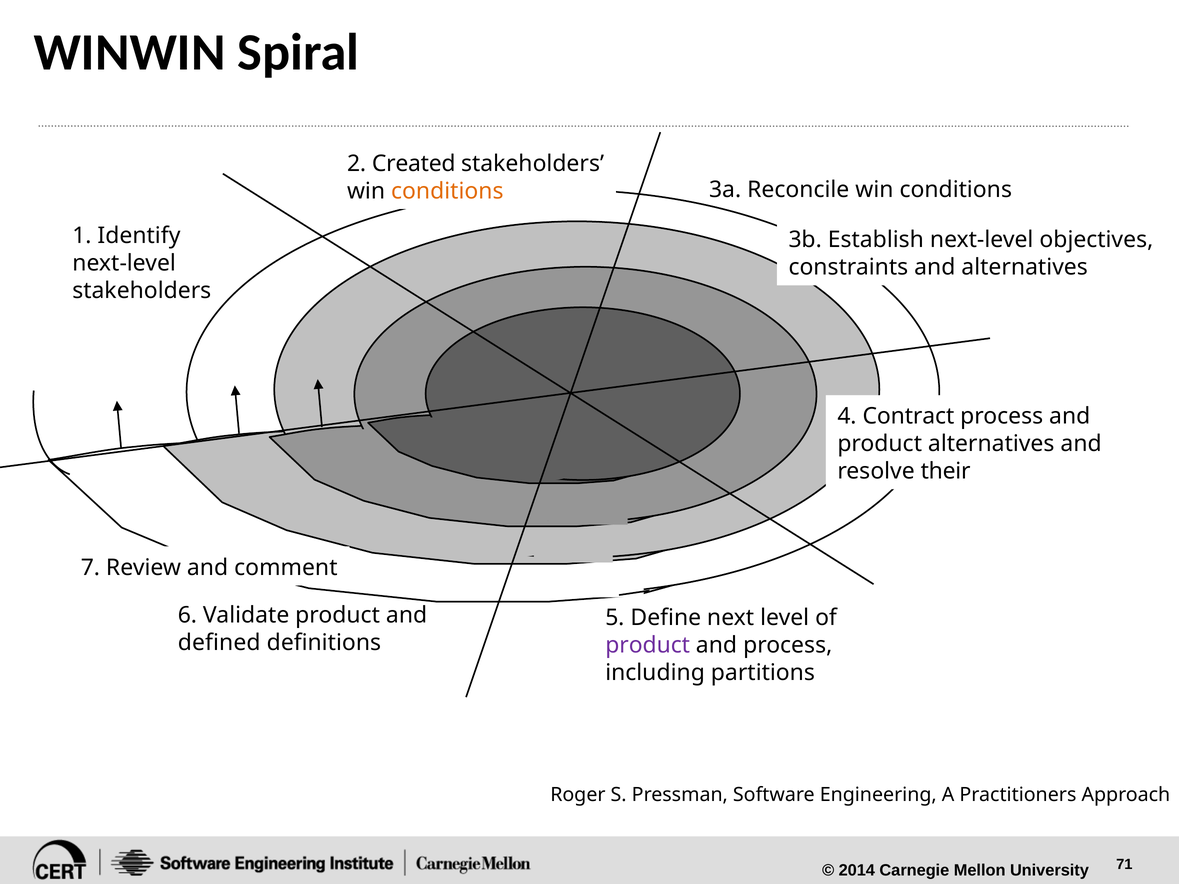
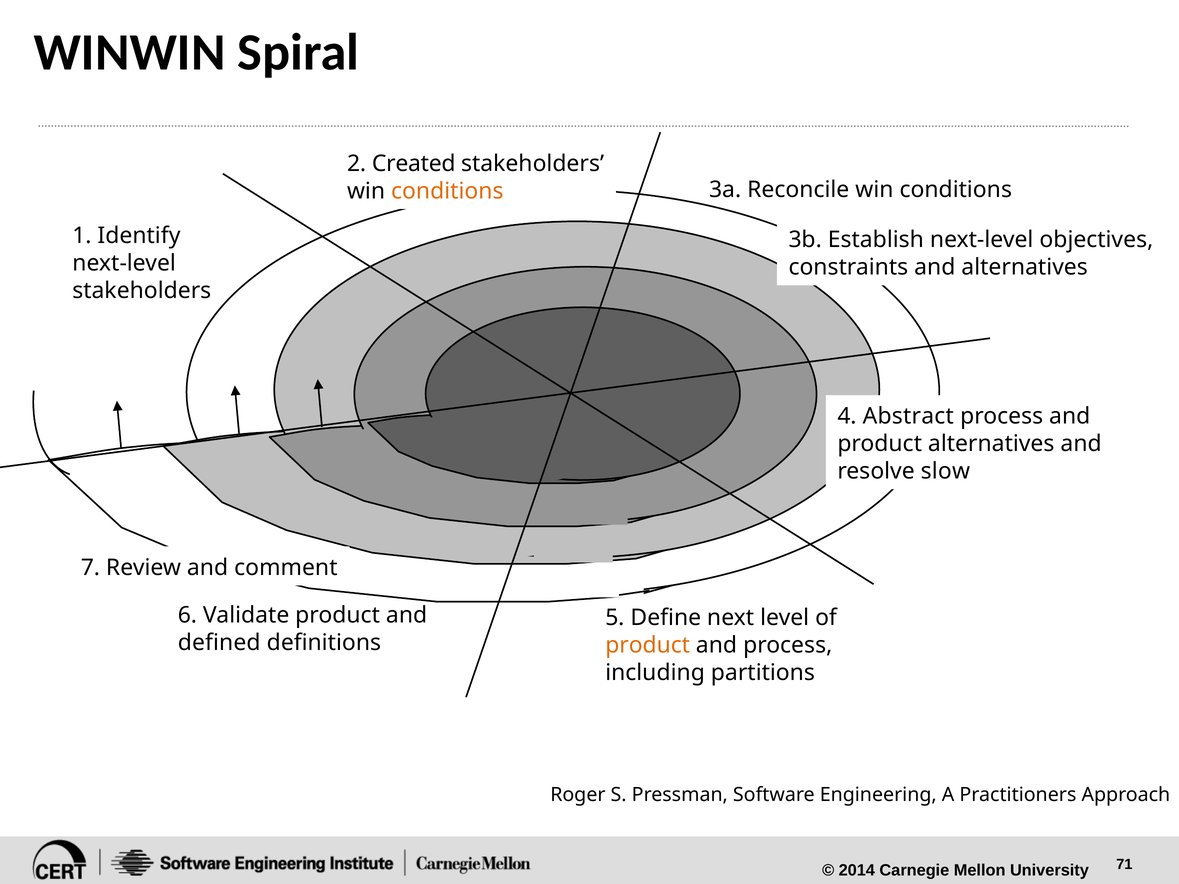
Contract: Contract -> Abstract
their: their -> slow
product at (648, 645) colour: purple -> orange
